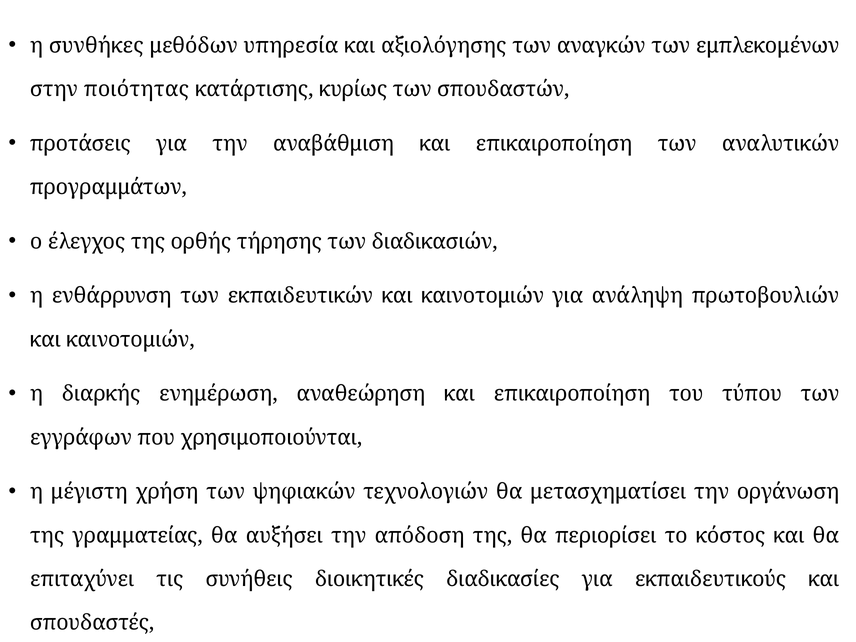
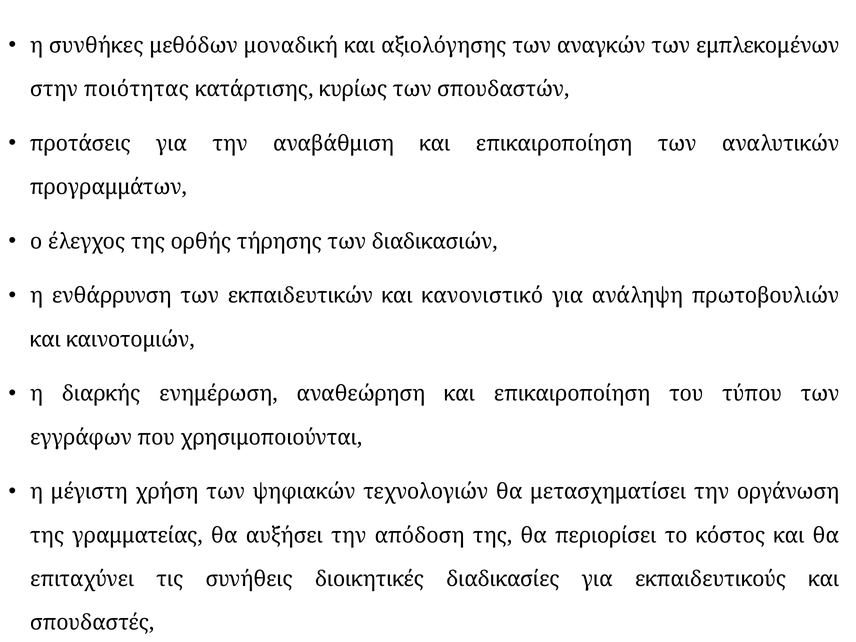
υπηρεσία: υπηρεσία -> μοναδική
εκπαιδευτικών και καινοτομιών: καινοτομιών -> κανονιστικό
